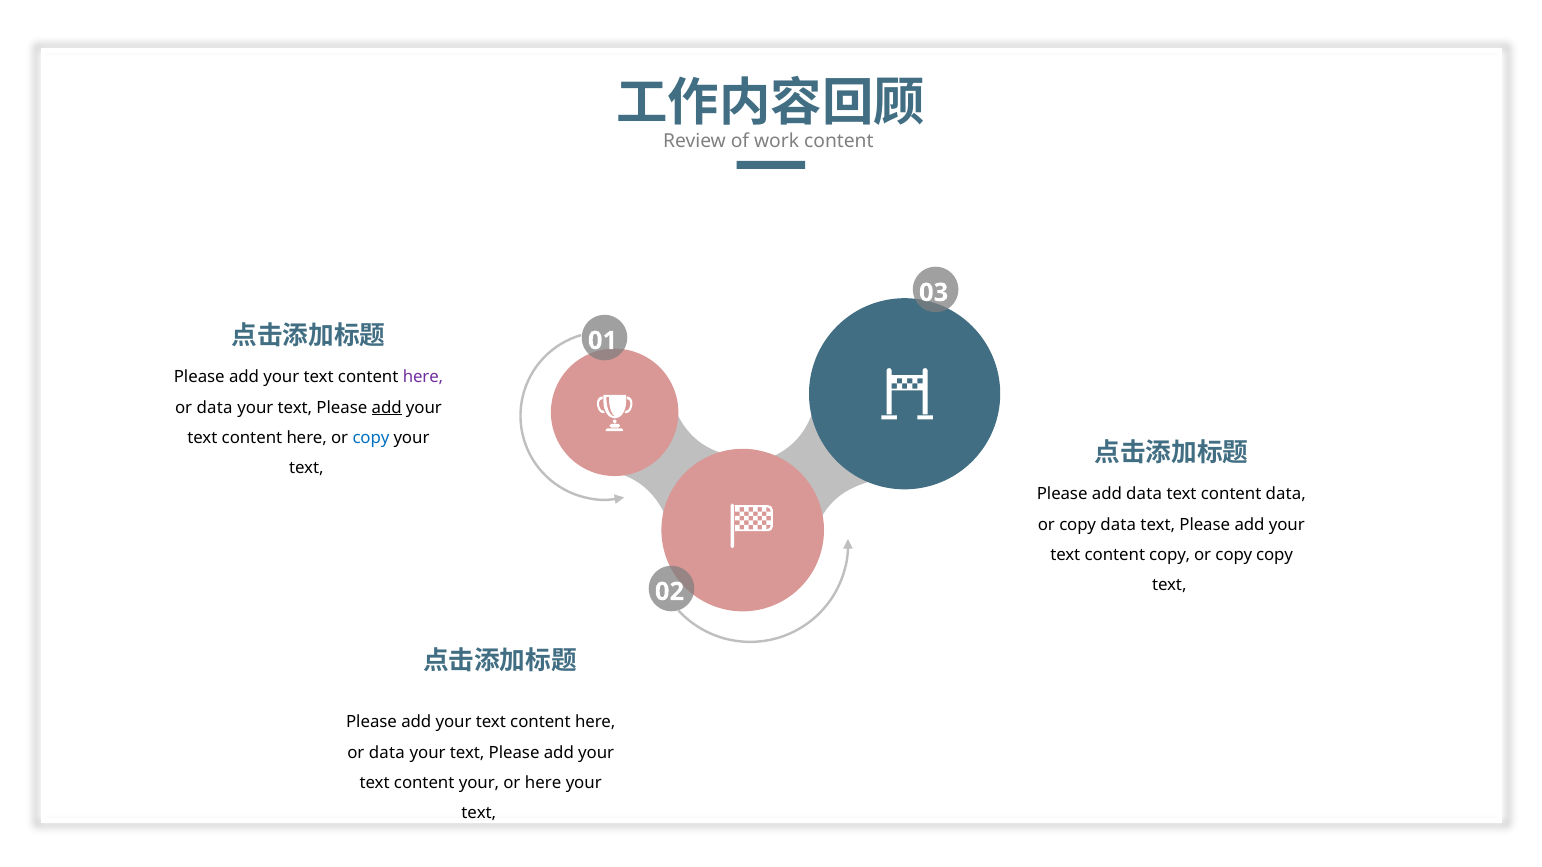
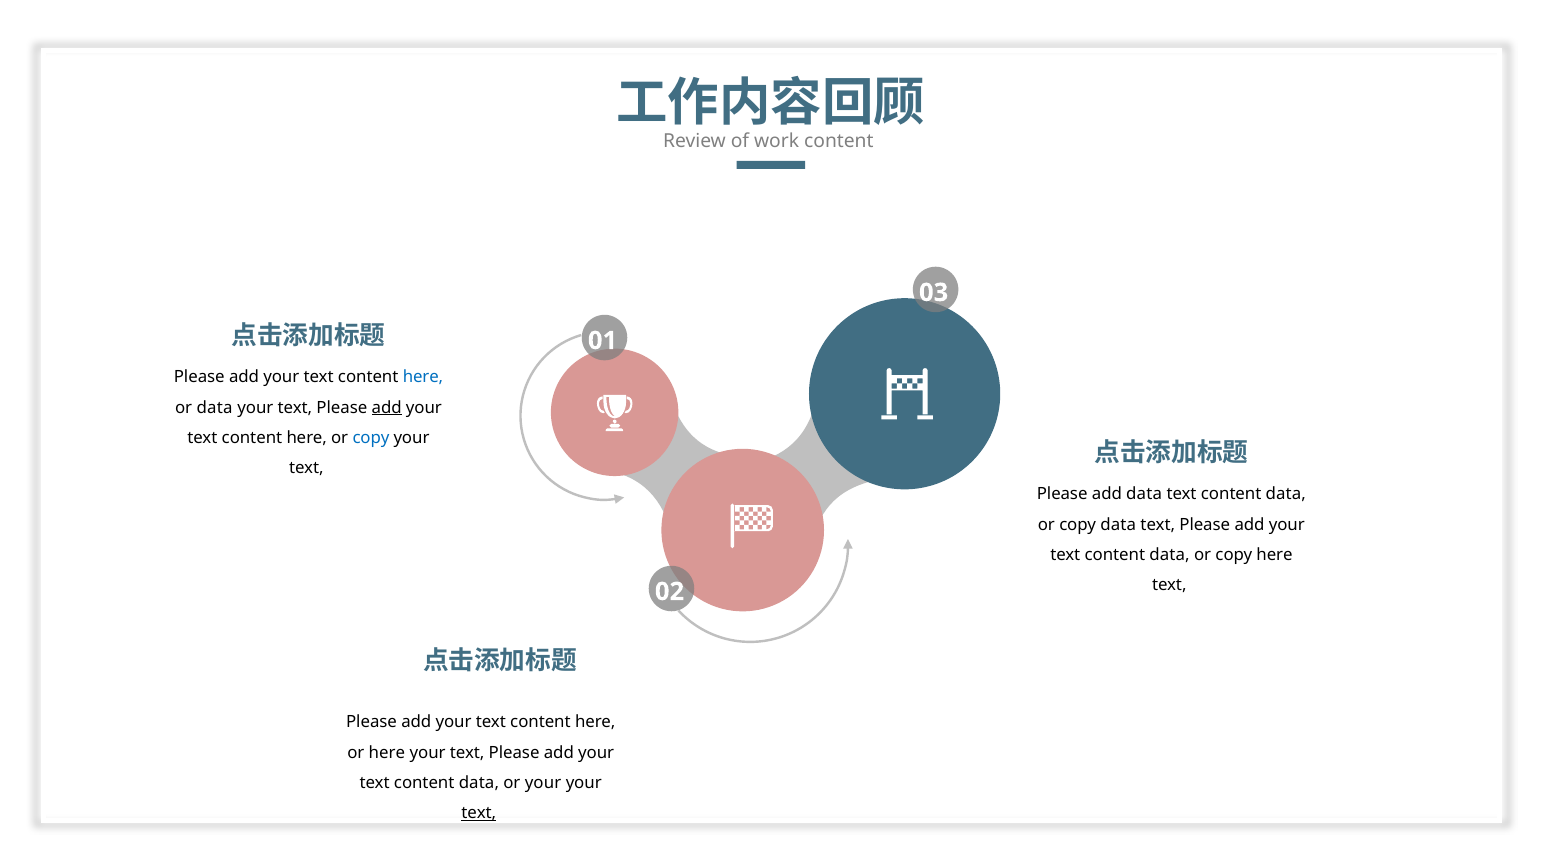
here at (423, 378) colour: purple -> blue
copy at (1170, 555): copy -> data
copy copy: copy -> here
data at (387, 753): data -> here
your at (479, 783): your -> data
or here: here -> your
text at (479, 814) underline: none -> present
